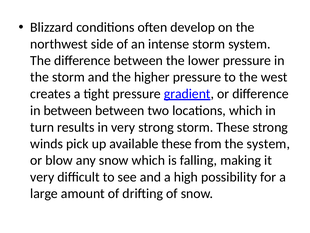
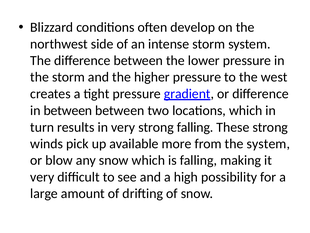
strong storm: storm -> falling
available these: these -> more
